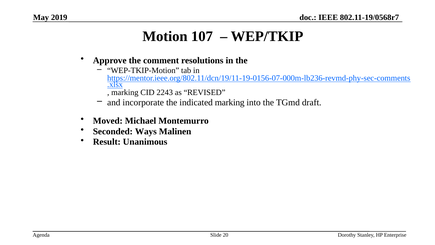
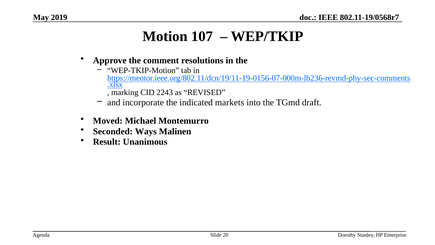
indicated marking: marking -> markets
